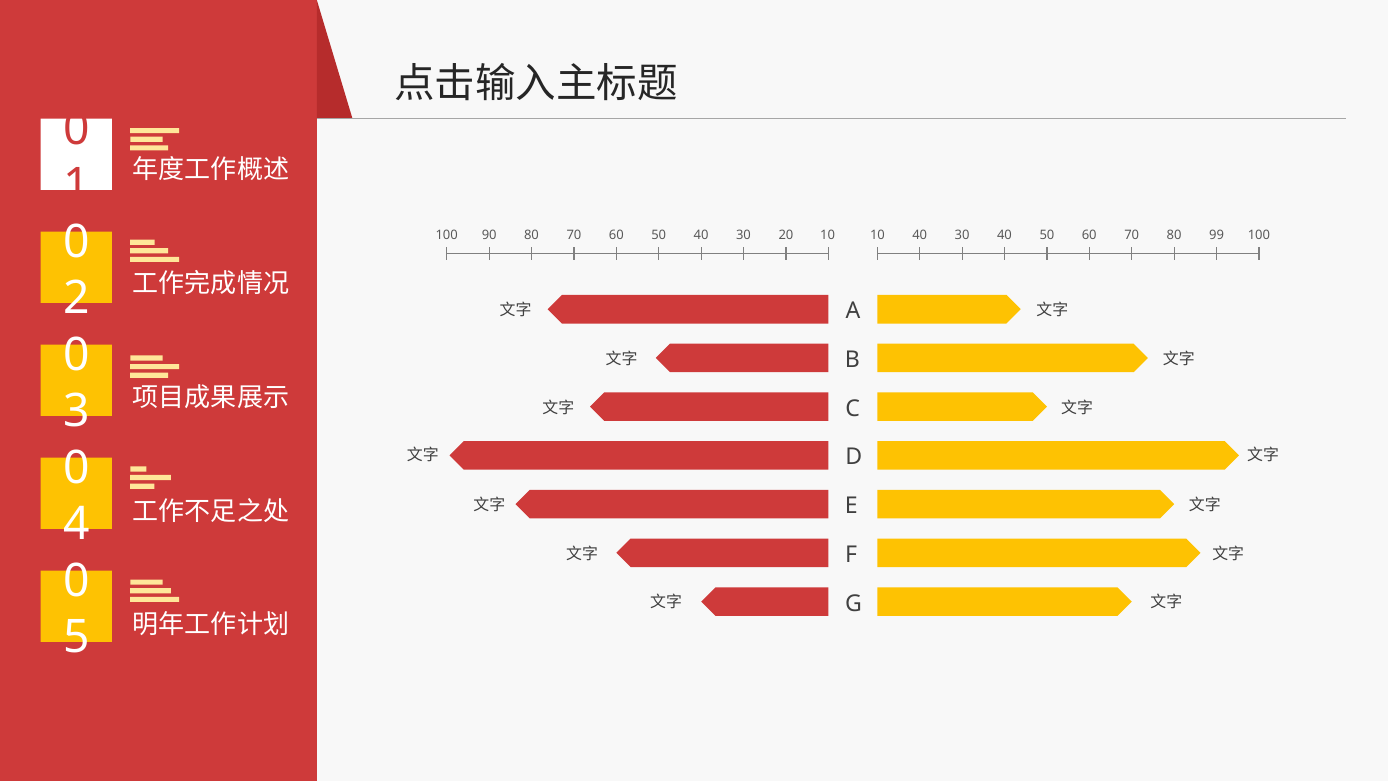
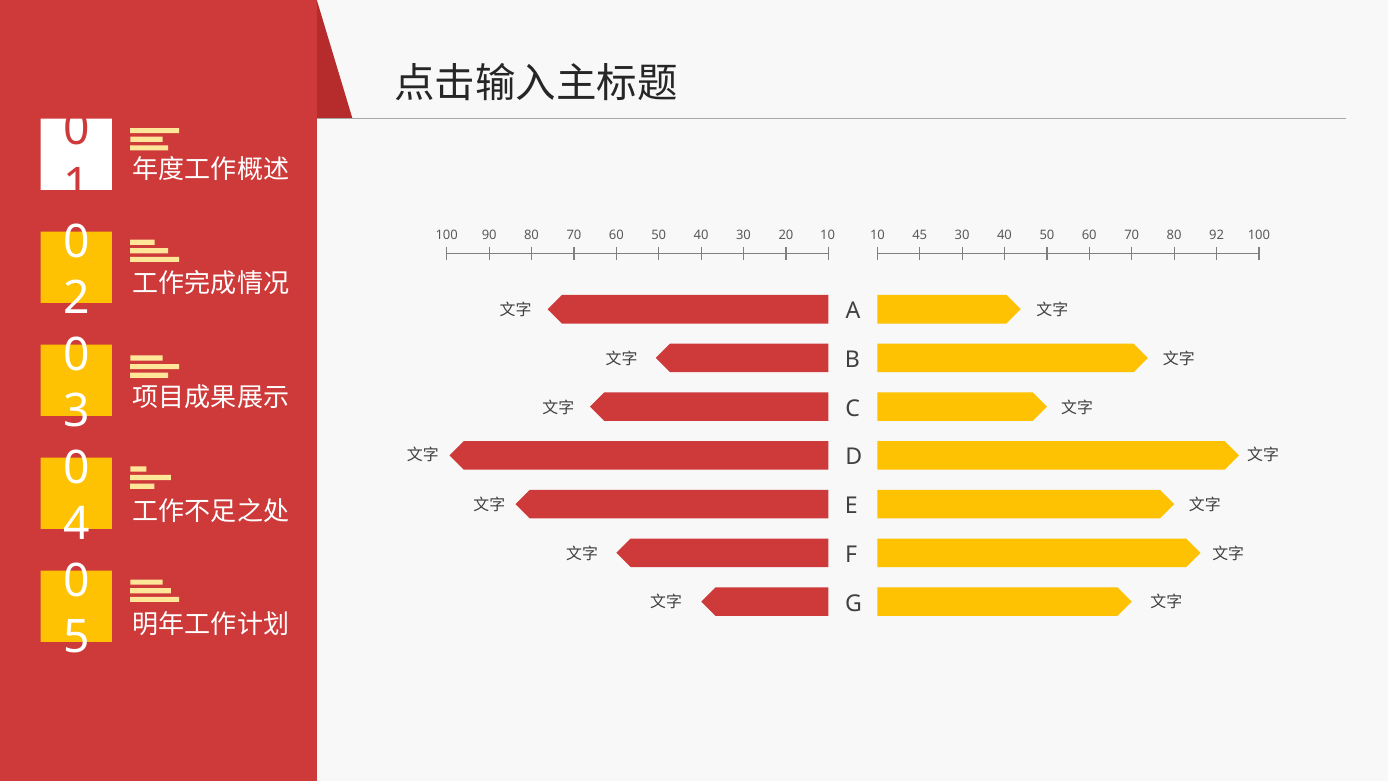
10 40: 40 -> 45
99: 99 -> 92
